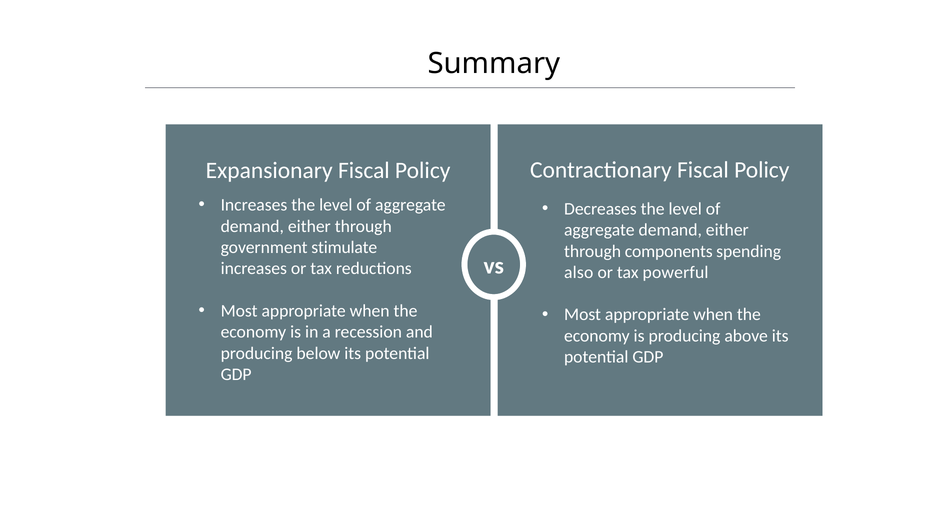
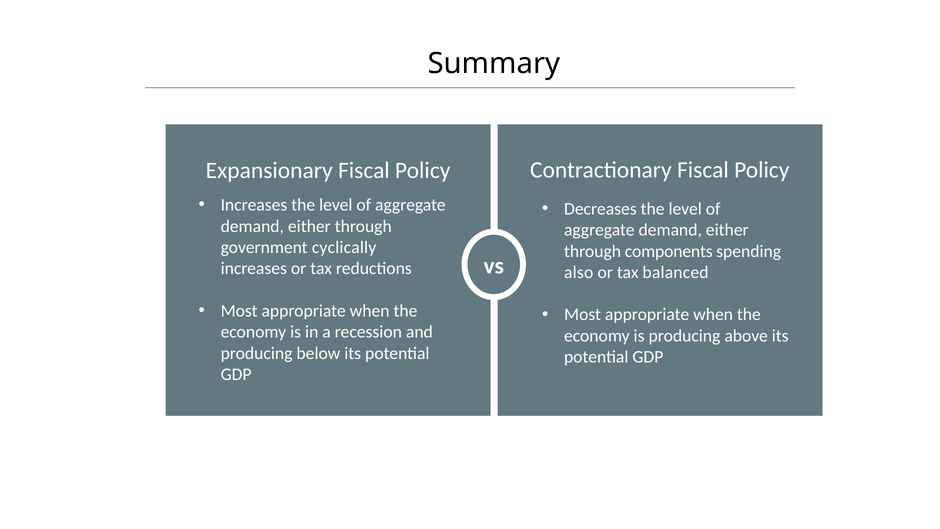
stimulate: stimulate -> cyclically
powerful: powerful -> balanced
